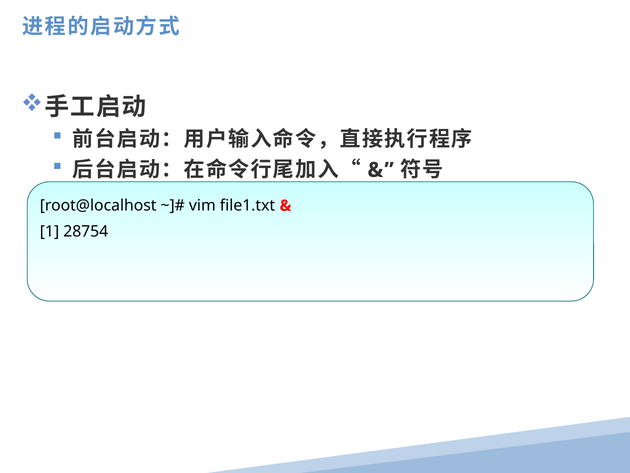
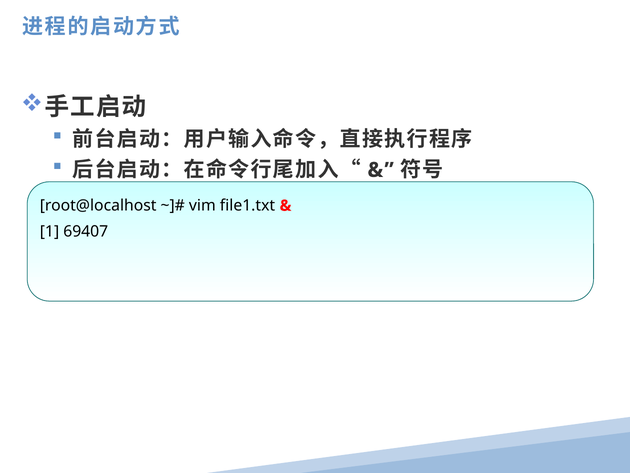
28754: 28754 -> 69407
